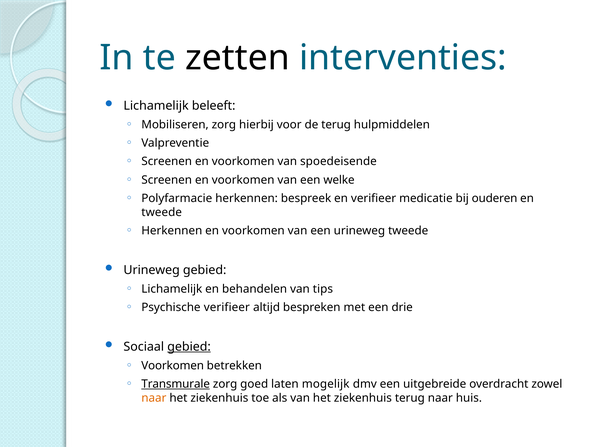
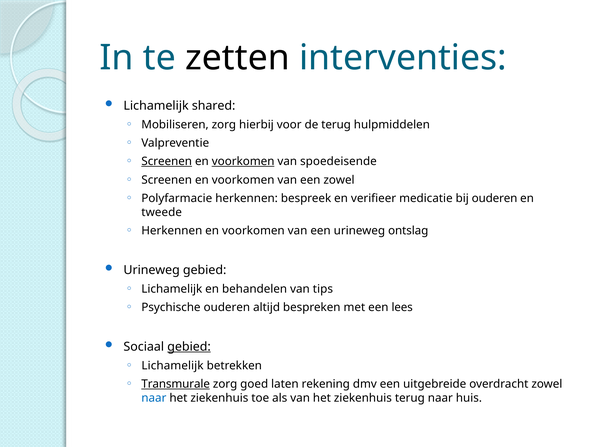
beleeft: beleeft -> shared
Screenen at (167, 162) underline: none -> present
voorkomen at (243, 162) underline: none -> present
een welke: welke -> zowel
urineweg tweede: tweede -> ontslag
Psychische verifieer: verifieer -> ouderen
drie: drie -> lees
Voorkomen at (173, 366): Voorkomen -> Lichamelijk
mogelijk: mogelijk -> rekening
naar at (154, 399) colour: orange -> blue
